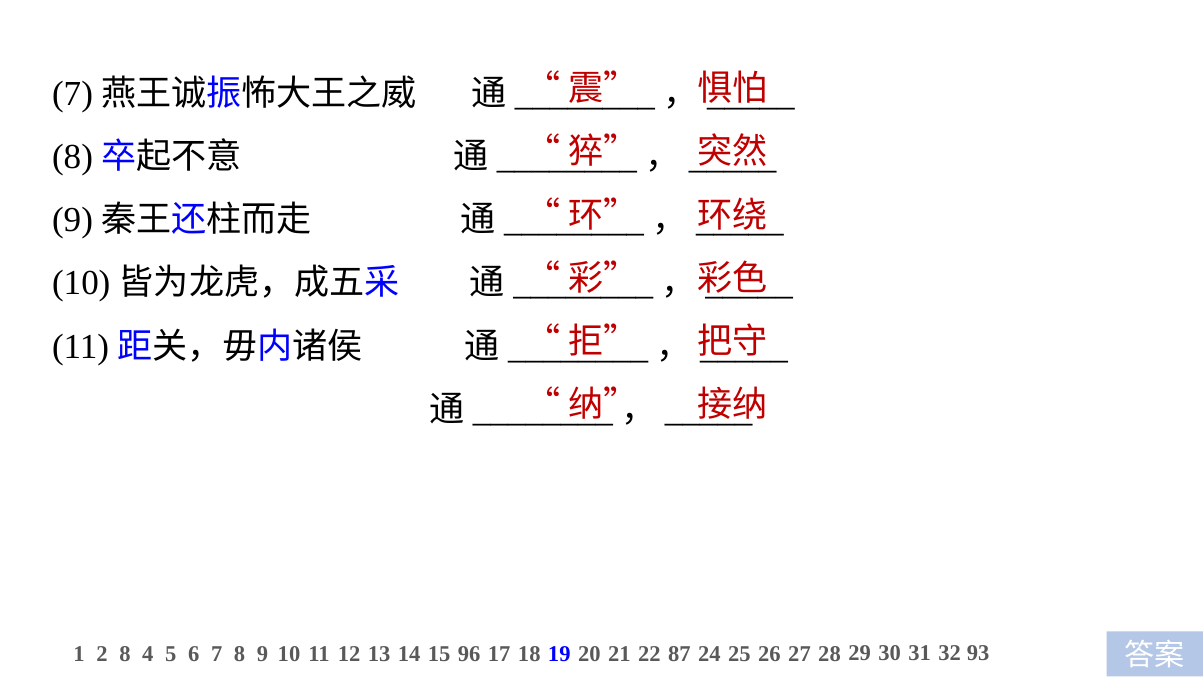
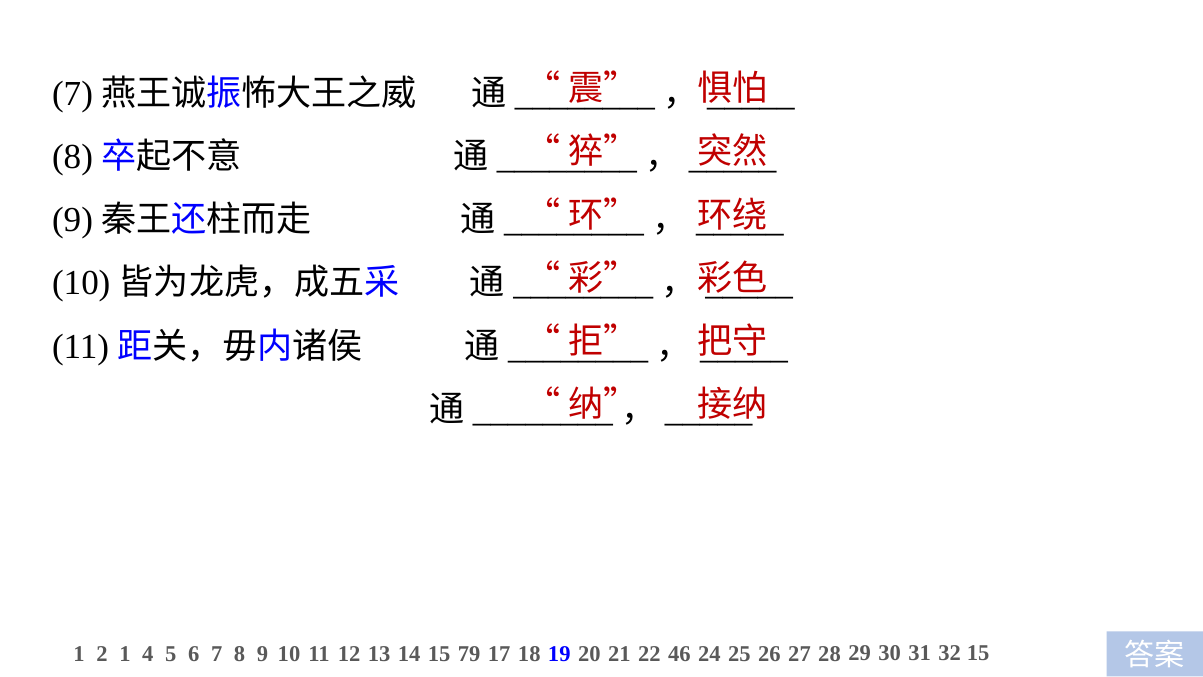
2 8: 8 -> 1
96: 96 -> 79
87: 87 -> 46
32 93: 93 -> 15
